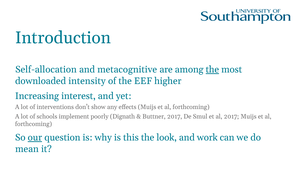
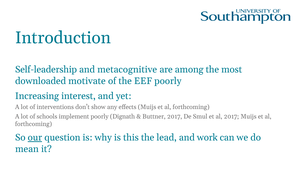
Self-allocation: Self-allocation -> Self-leadership
the at (212, 70) underline: present -> none
intensity: intensity -> motivate
EEF higher: higher -> poorly
look: look -> lead
